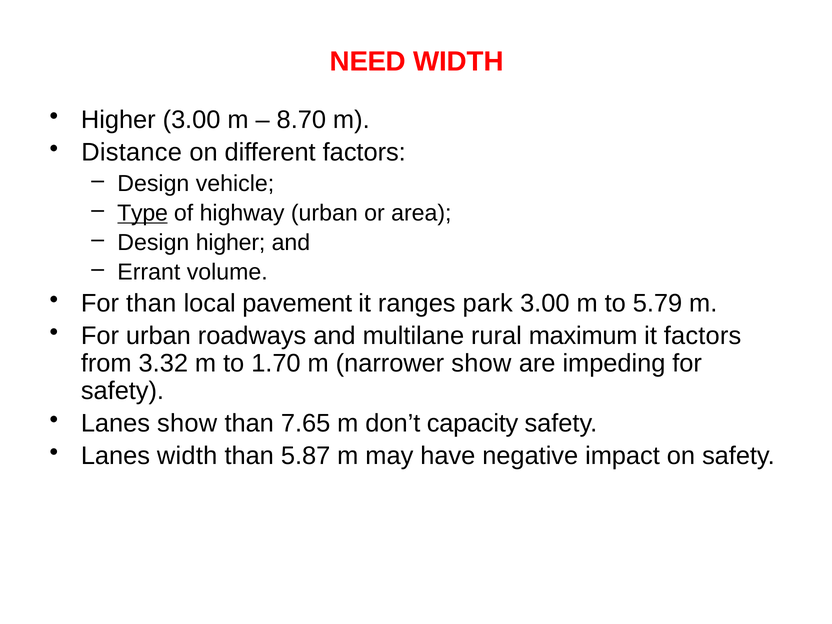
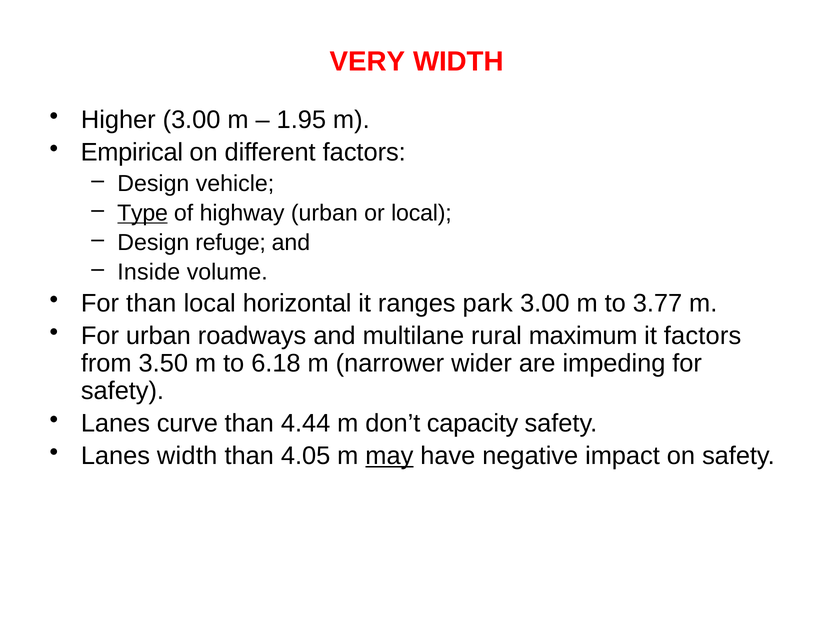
NEED: NEED -> VERY
8.70: 8.70 -> 1.95
Distance: Distance -> Empirical
or area: area -> local
Design higher: higher -> refuge
Errant: Errant -> Inside
pavement: pavement -> horizontal
5.79: 5.79 -> 3.77
3.32: 3.32 -> 3.50
1.70: 1.70 -> 6.18
narrower show: show -> wider
Lanes show: show -> curve
7.65: 7.65 -> 4.44
5.87: 5.87 -> 4.05
may underline: none -> present
